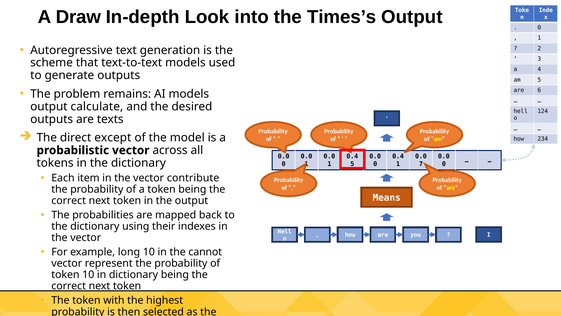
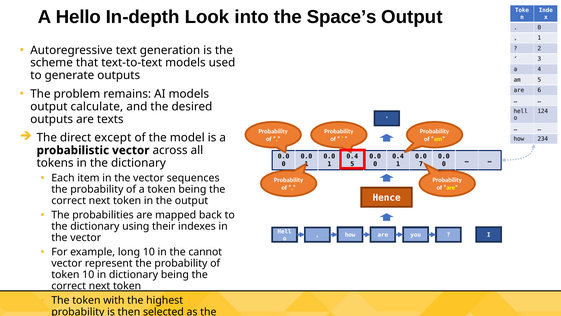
Draw: Draw -> Hello
Times’s: Times’s -> Space’s
contribute: contribute -> sequences
Means: Means -> Hence
